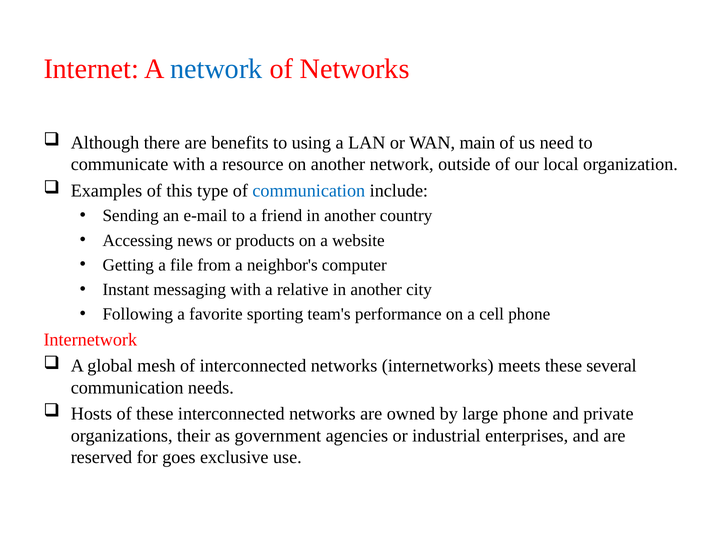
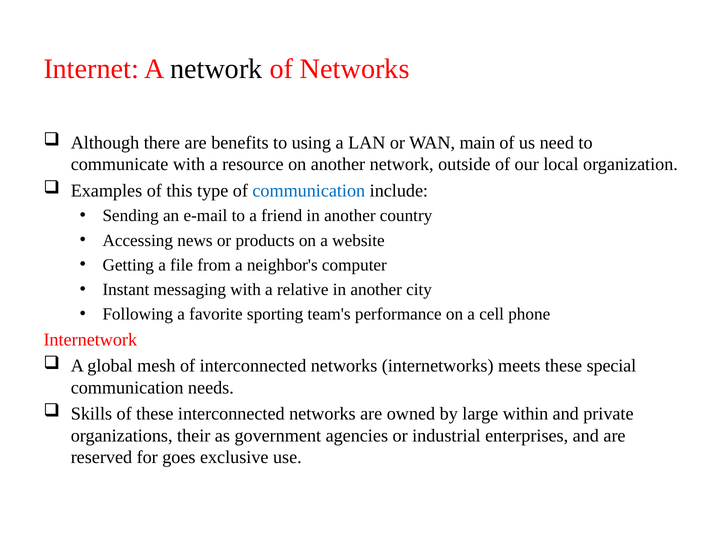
network at (216, 69) colour: blue -> black
several: several -> special
Hosts: Hosts -> Skills
large phone: phone -> within
